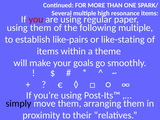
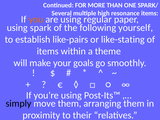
you colour: red -> orange
using them: them -> spark
following multiple: multiple -> yourself
